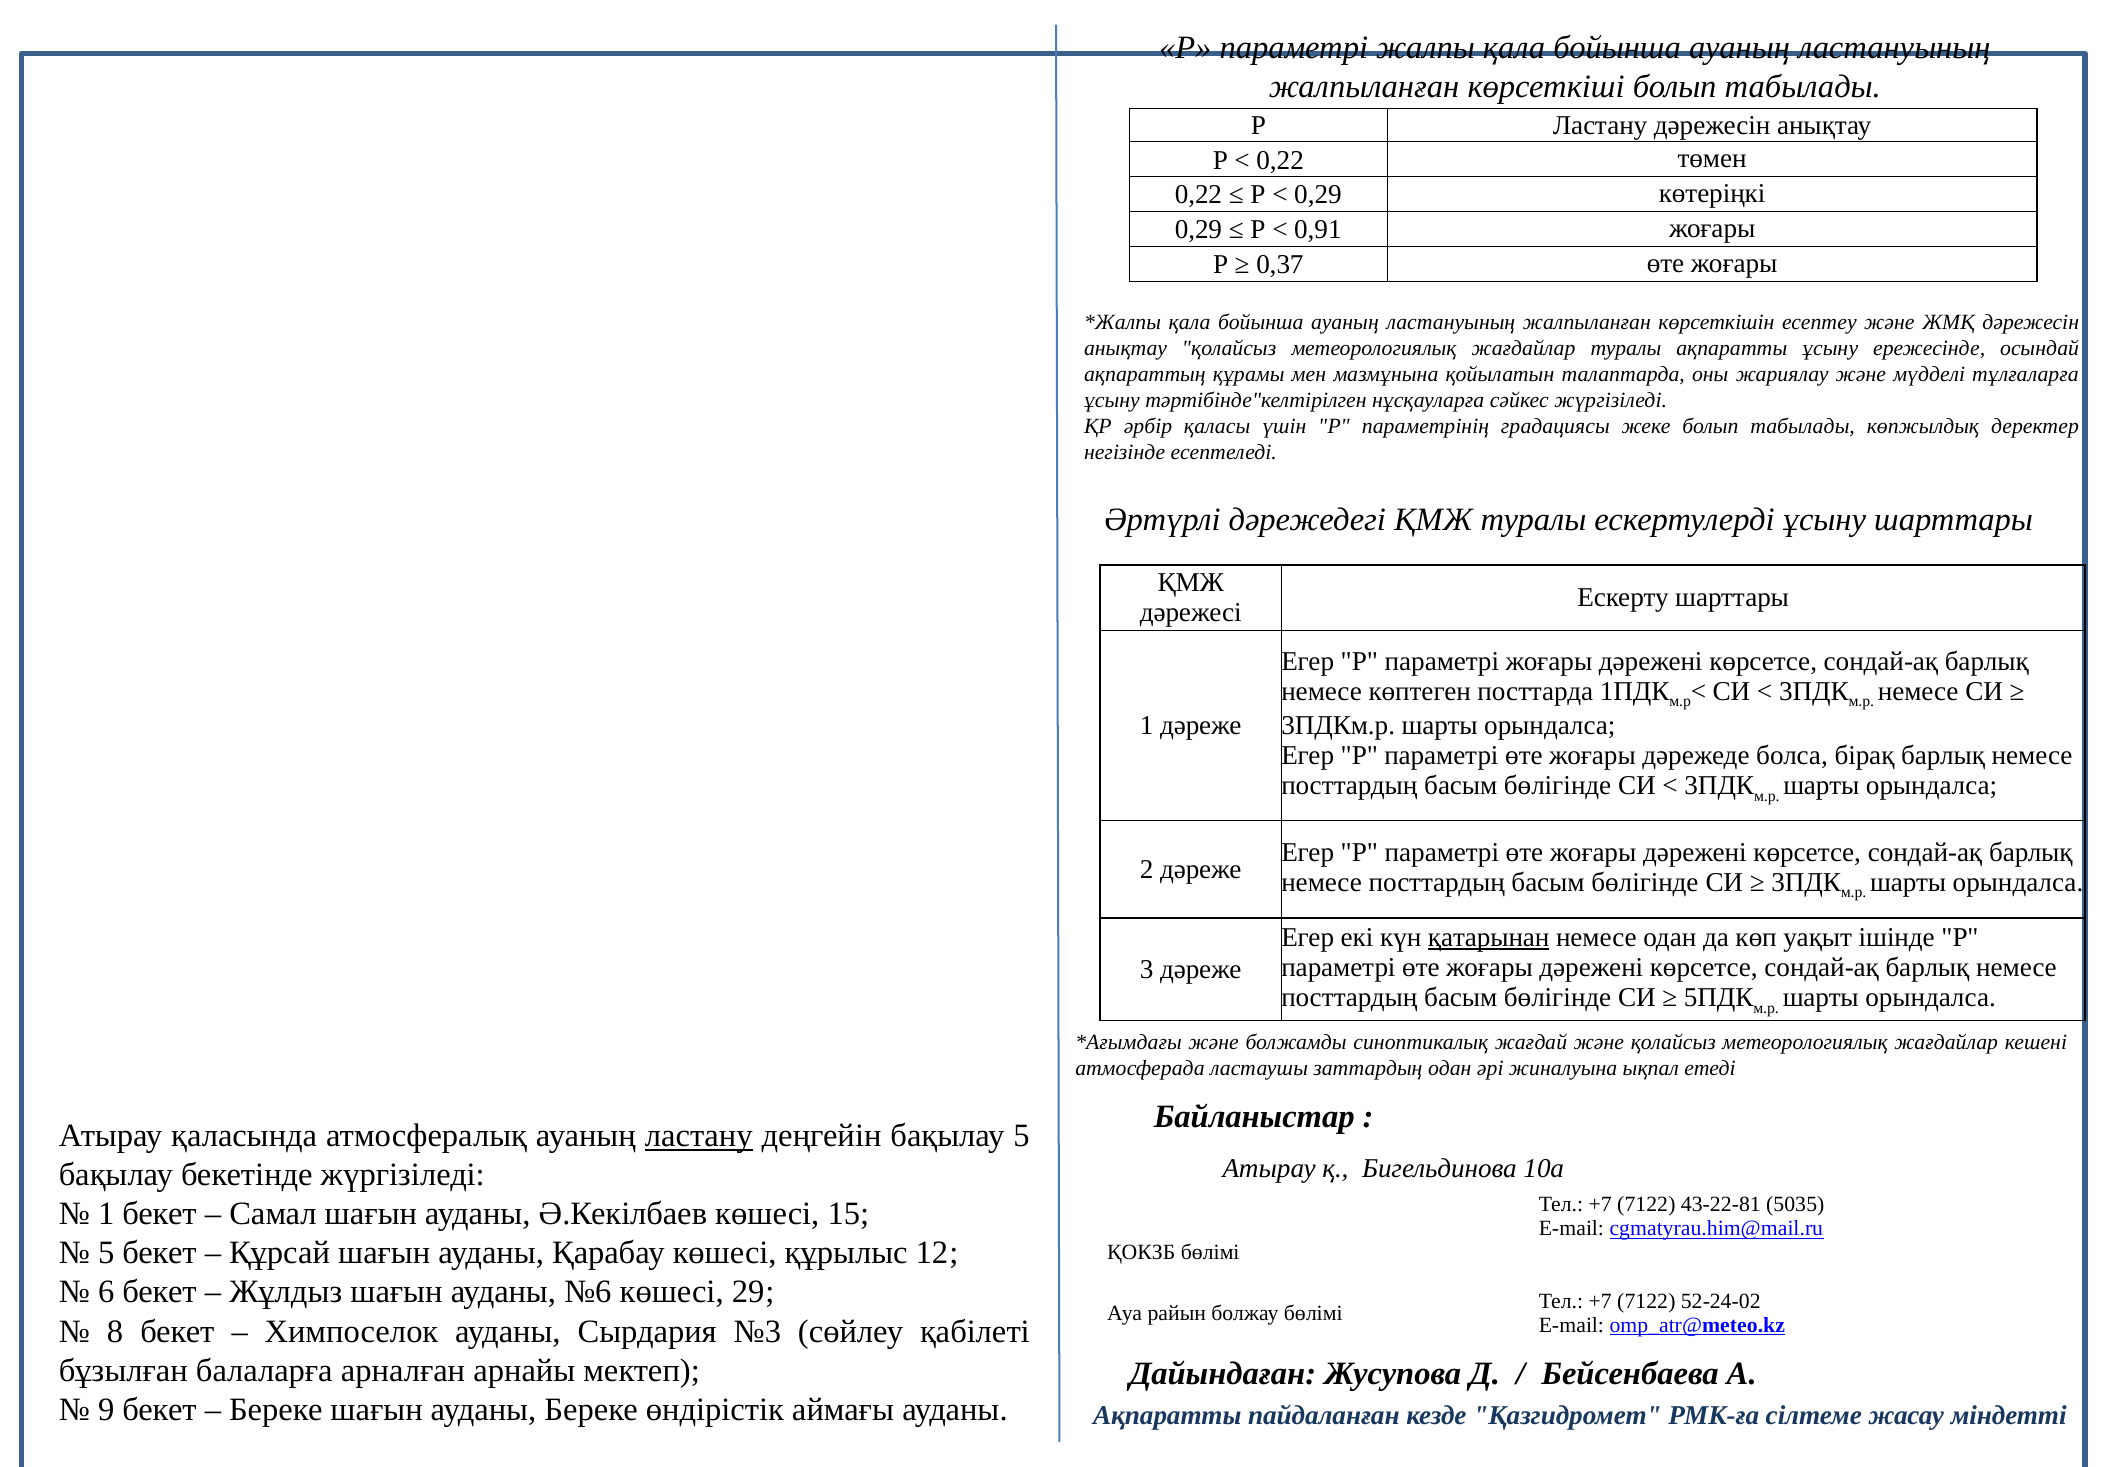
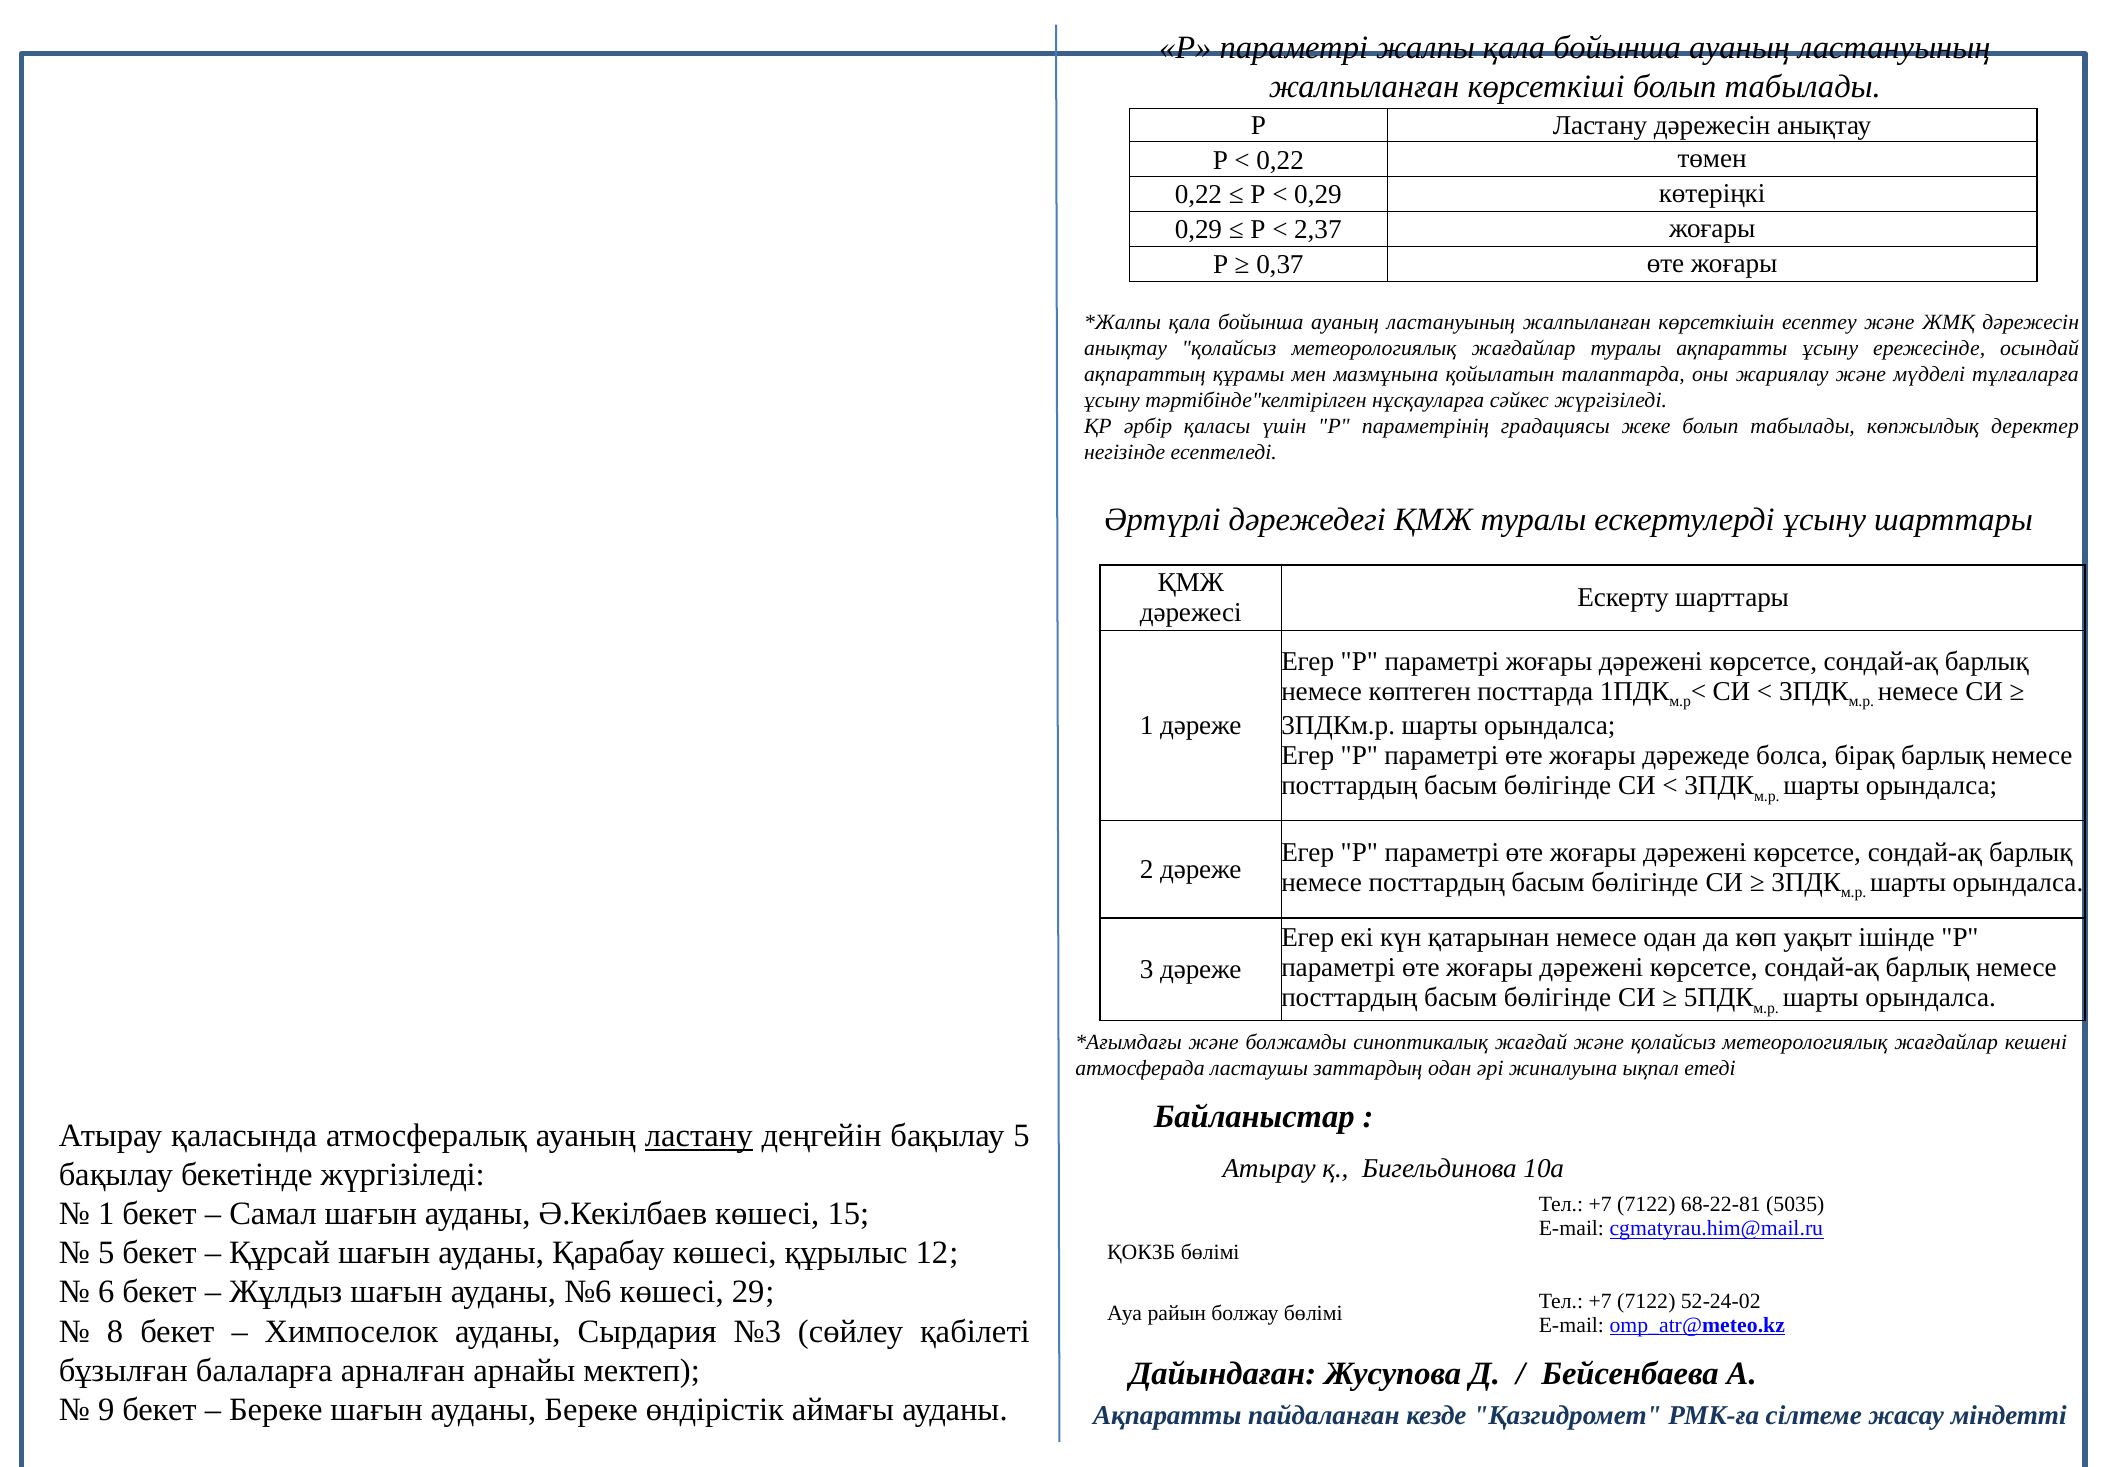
0,91: 0,91 -> 2,37
қатарынан underline: present -> none
43-22-81: 43-22-81 -> 68-22-81
